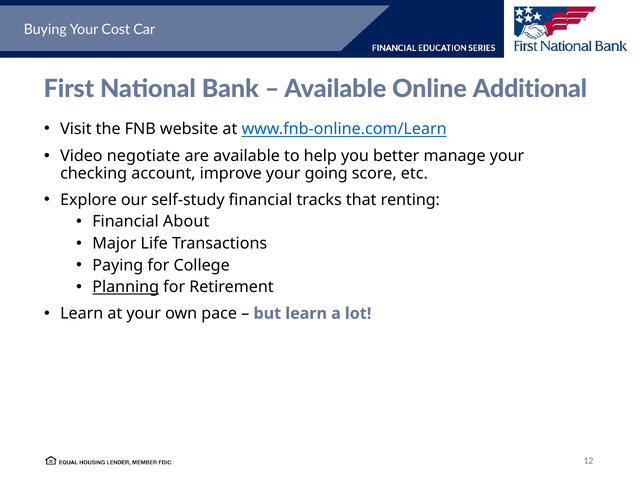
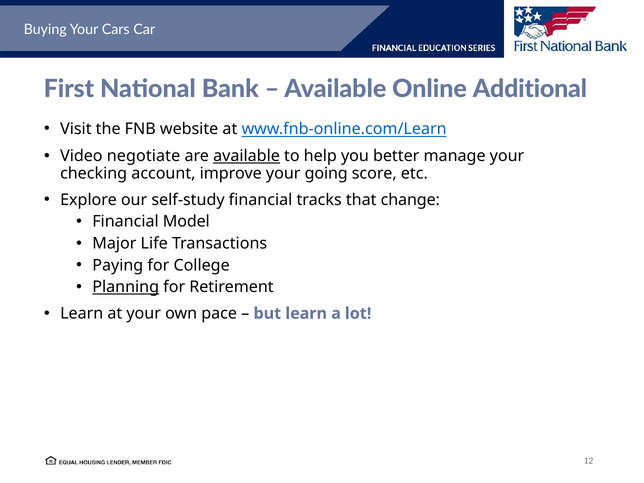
Cost: Cost -> Cars
available at (247, 156) underline: none -> present
renting: renting -> change
About: About -> Model
